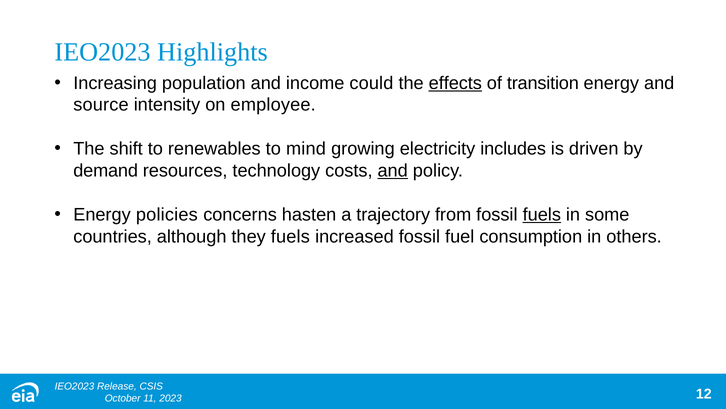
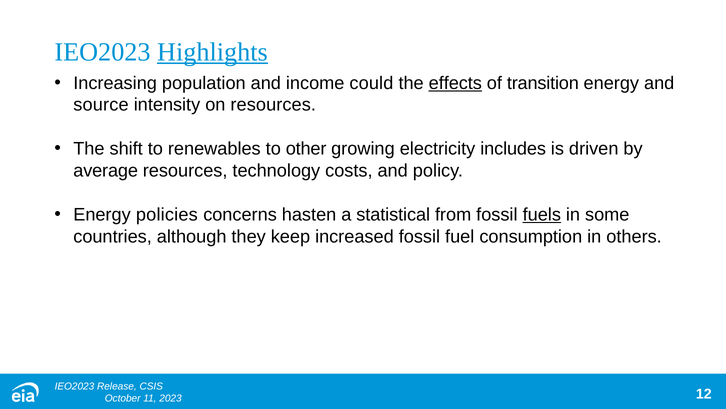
Highlights underline: none -> present
on employee: employee -> resources
mind: mind -> other
demand: demand -> average
and at (393, 170) underline: present -> none
trajectory: trajectory -> statistical
they fuels: fuels -> keep
